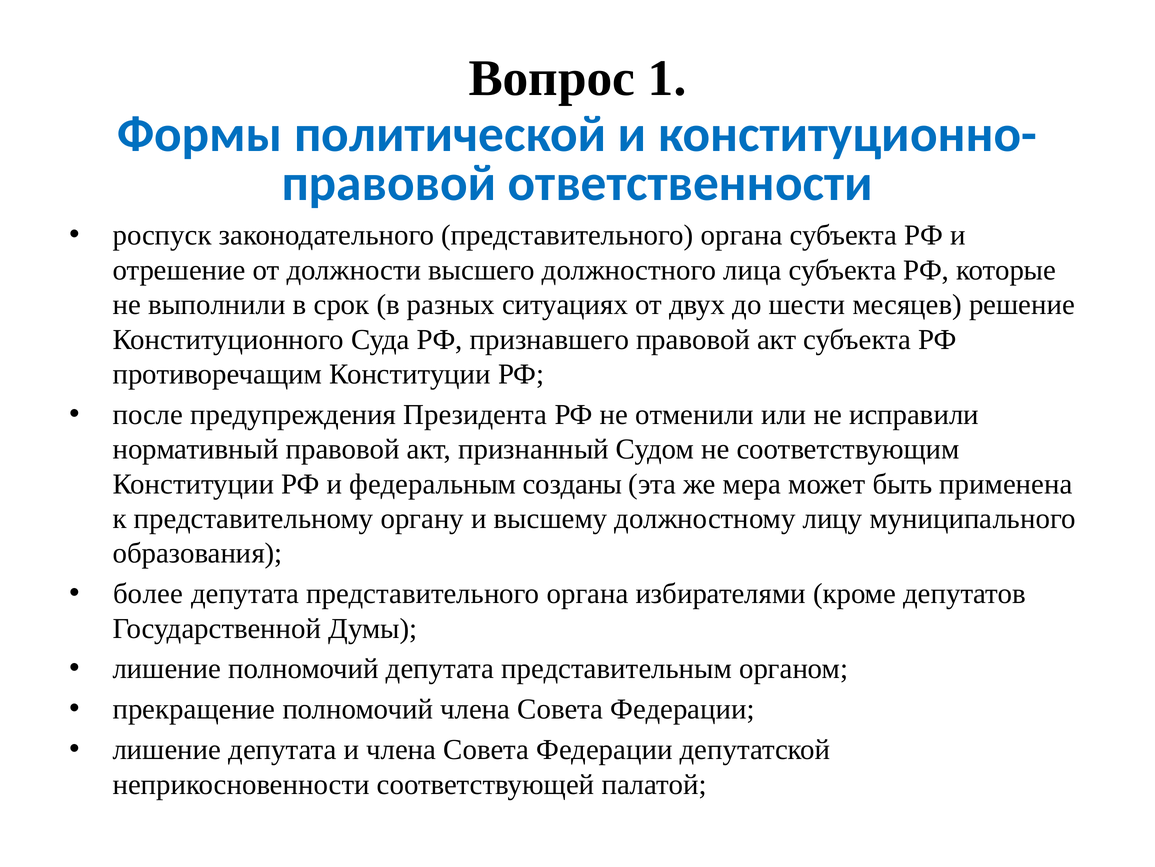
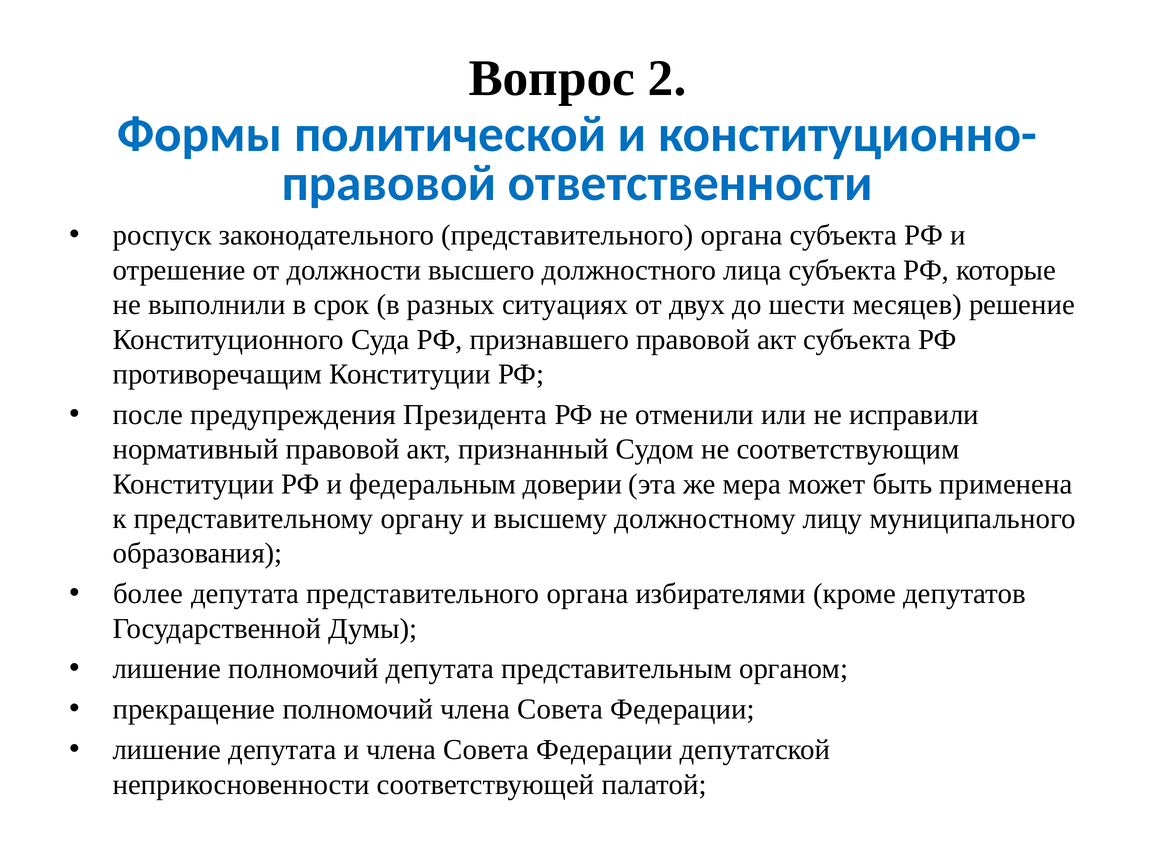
1: 1 -> 2
созданы: созданы -> доверии
